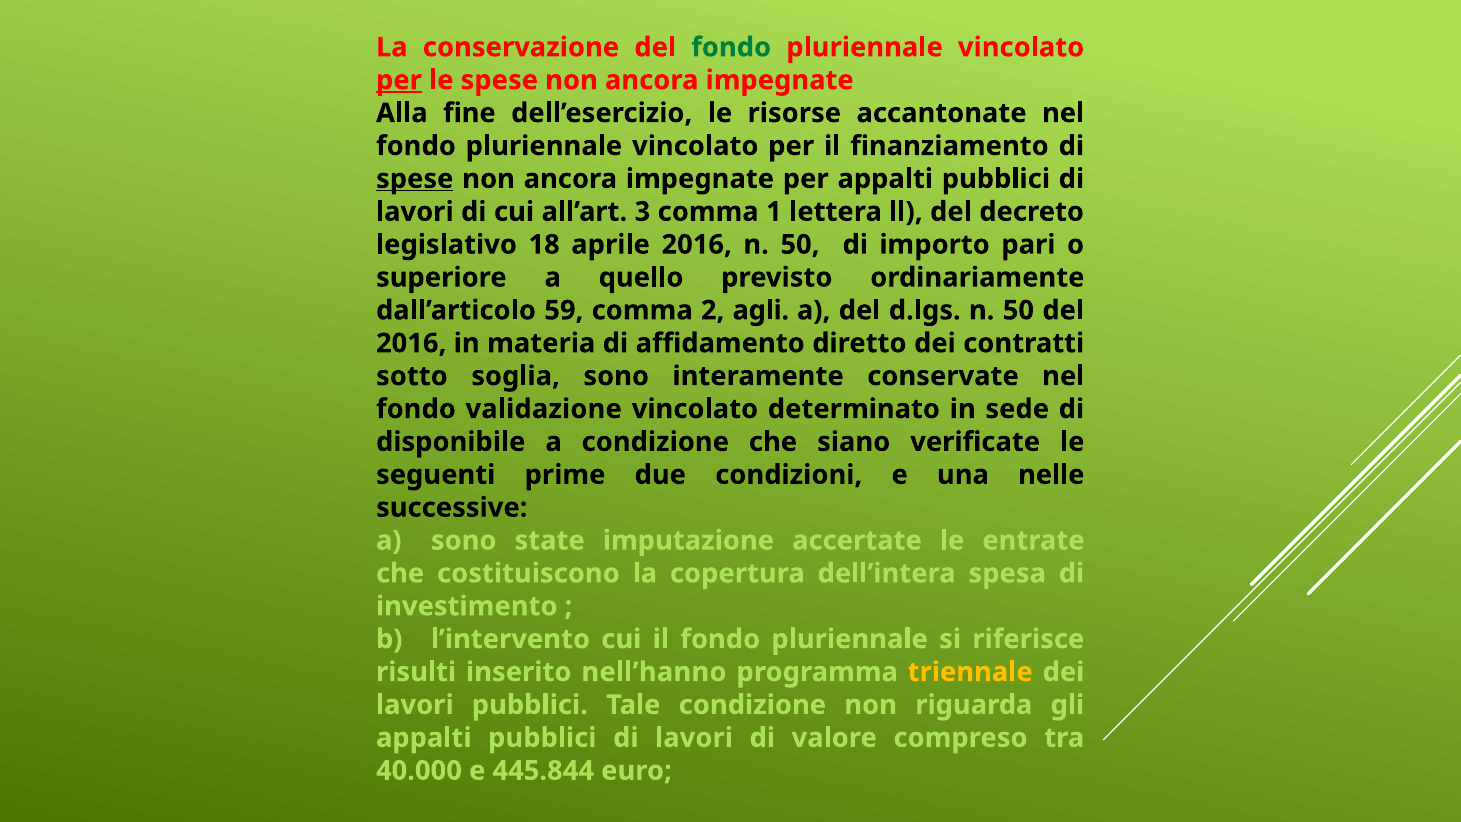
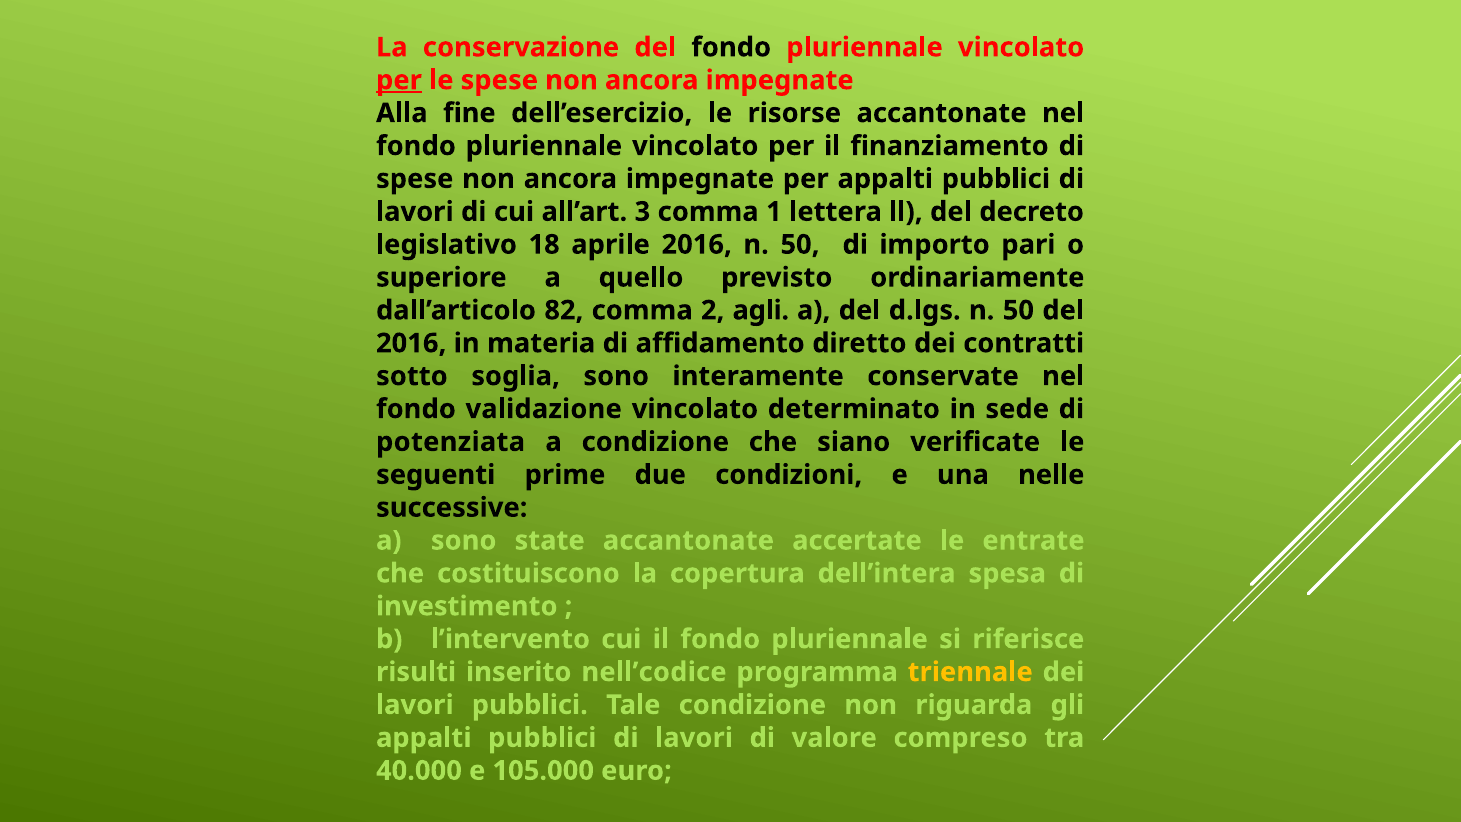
fondo at (731, 47) colour: green -> black
spese at (415, 179) underline: present -> none
59: 59 -> 82
disponibile: disponibile -> potenziata
state imputazione: imputazione -> accantonate
nell’hanno: nell’hanno -> nell’codice
445.844: 445.844 -> 105.000
